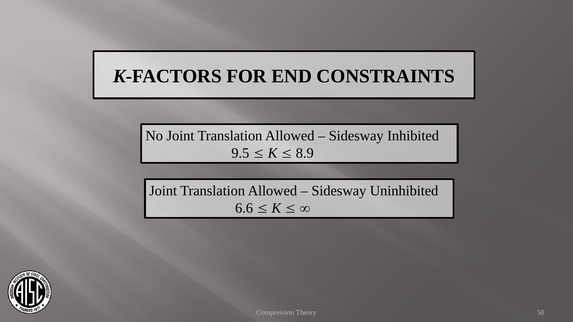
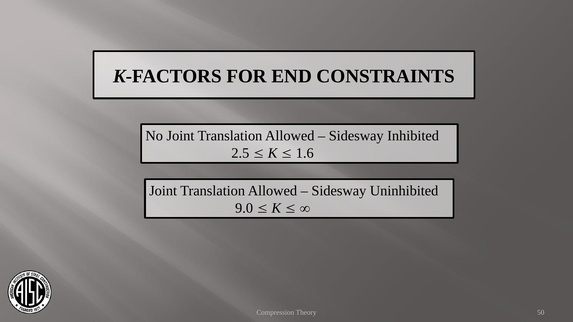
9.5: 9.5 -> 2.5
8.9: 8.9 -> 1.6
6.6: 6.6 -> 9.0
